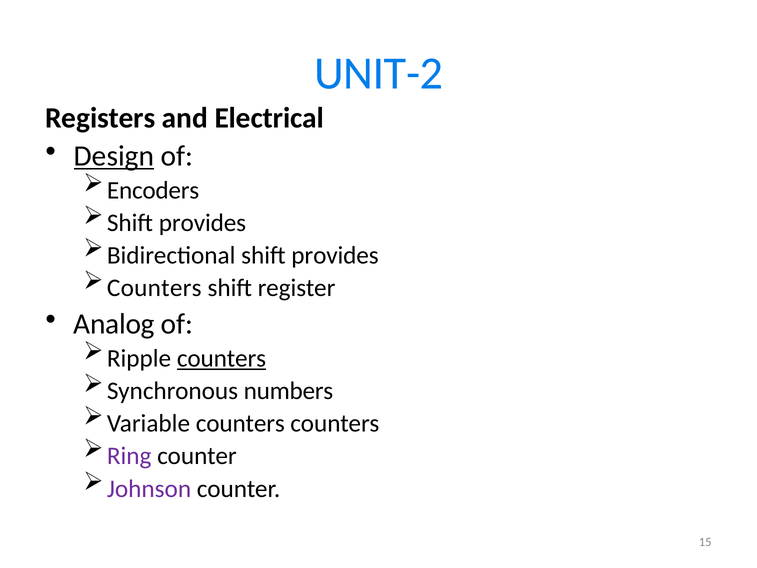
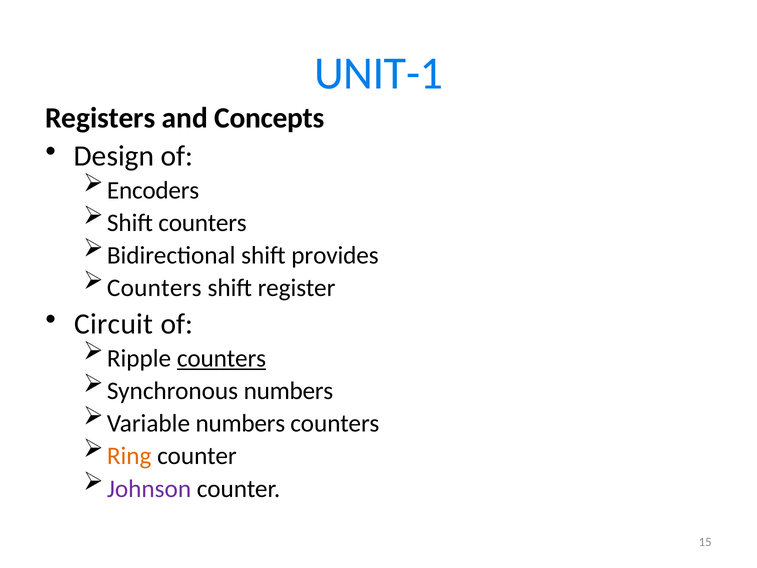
UNIT-2: UNIT-2 -> UNIT-1
Electrical: Electrical -> Concepts
Design underline: present -> none
provides at (202, 223): provides -> counters
Analog: Analog -> Circuit
Variable counters: counters -> numbers
Ring colour: purple -> orange
